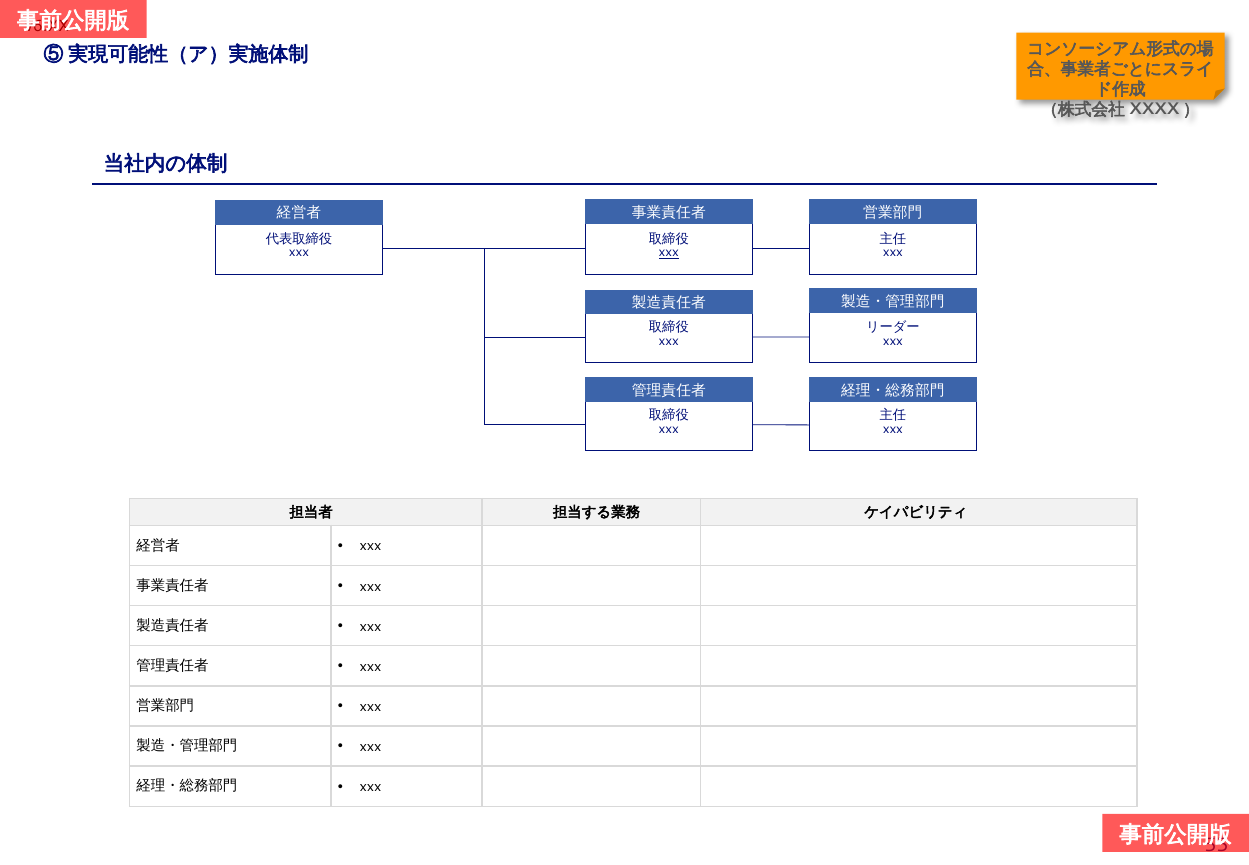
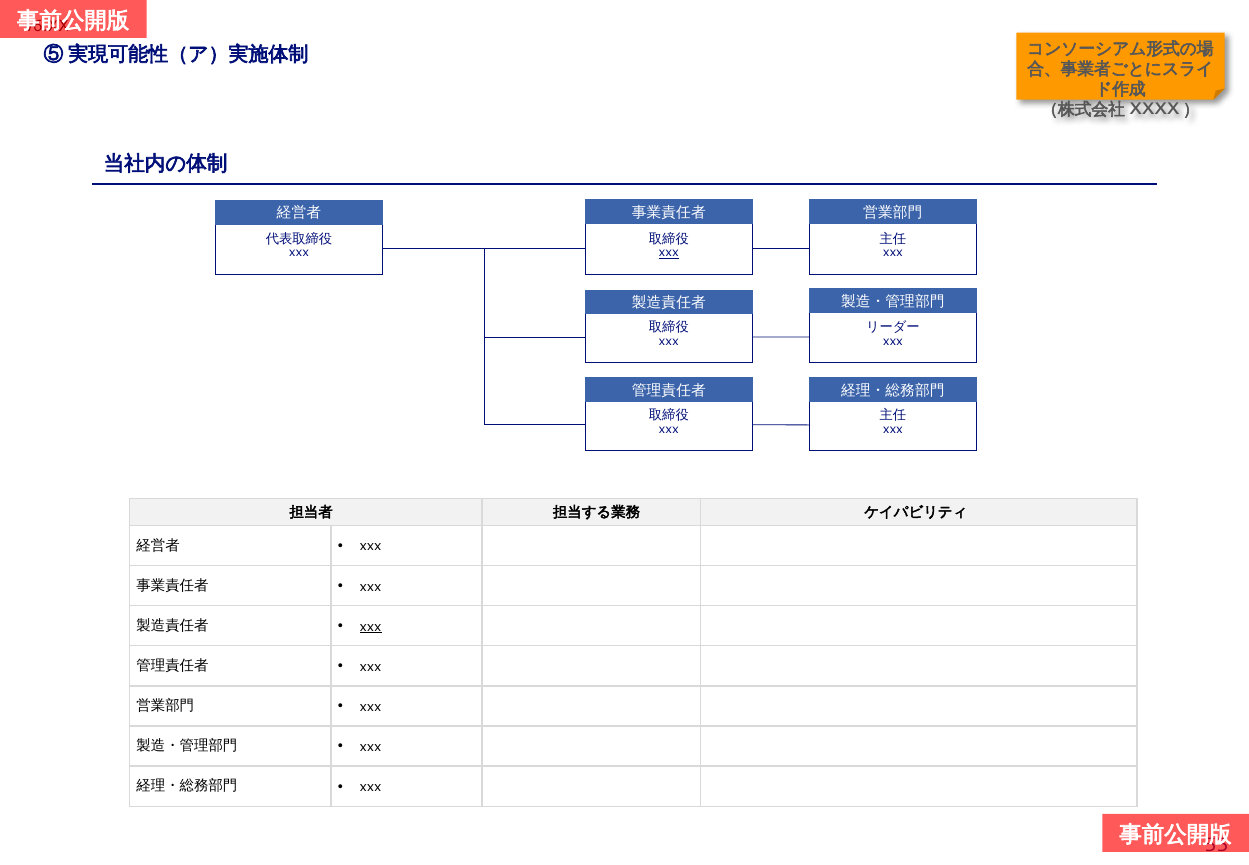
xxx at (371, 626) underline: none -> present
